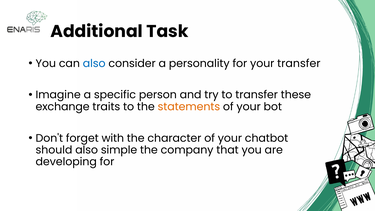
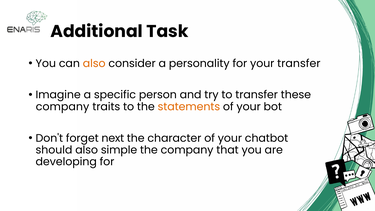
also at (94, 63) colour: blue -> orange
exchange at (63, 107): exchange -> company
with: with -> next
